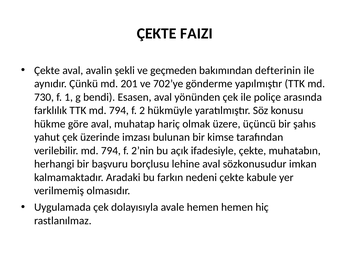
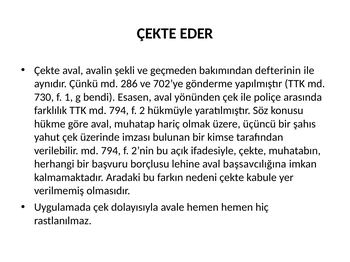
FAIZI: FAIZI -> EDER
201: 201 -> 286
sözkonusudur: sözkonusudur -> başsavcılığına
